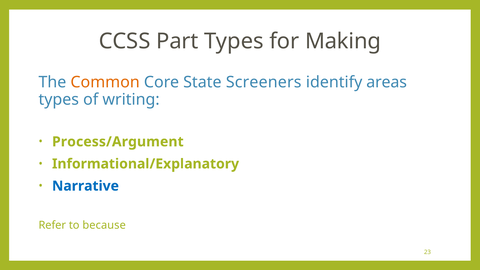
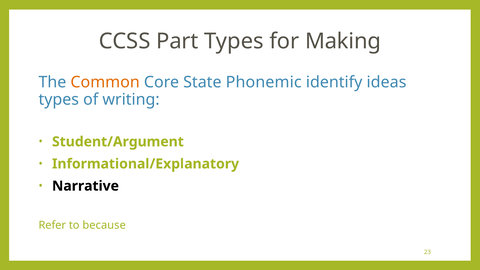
Screeners: Screeners -> Phonemic
areas: areas -> ideas
Process/Argument: Process/Argument -> Student/Argument
Narrative colour: blue -> black
